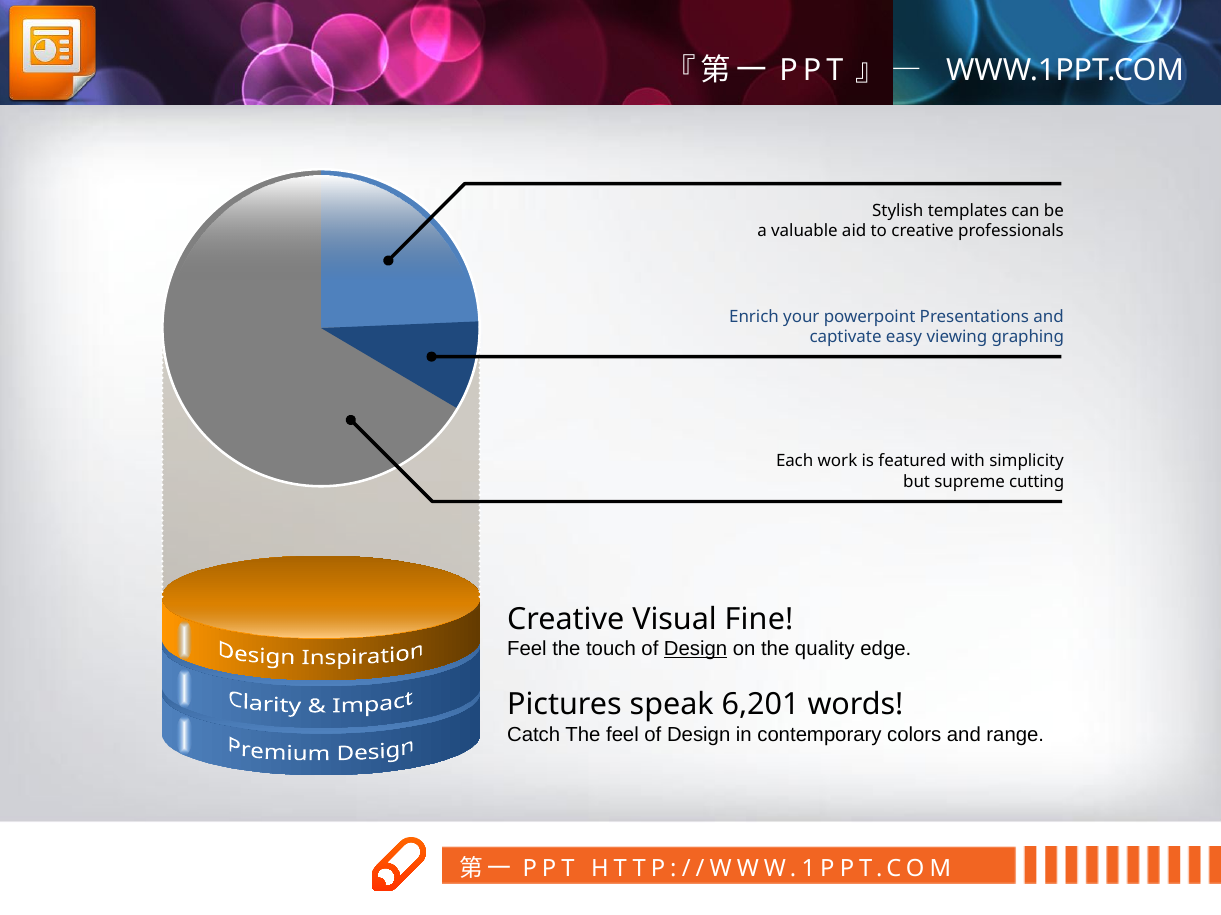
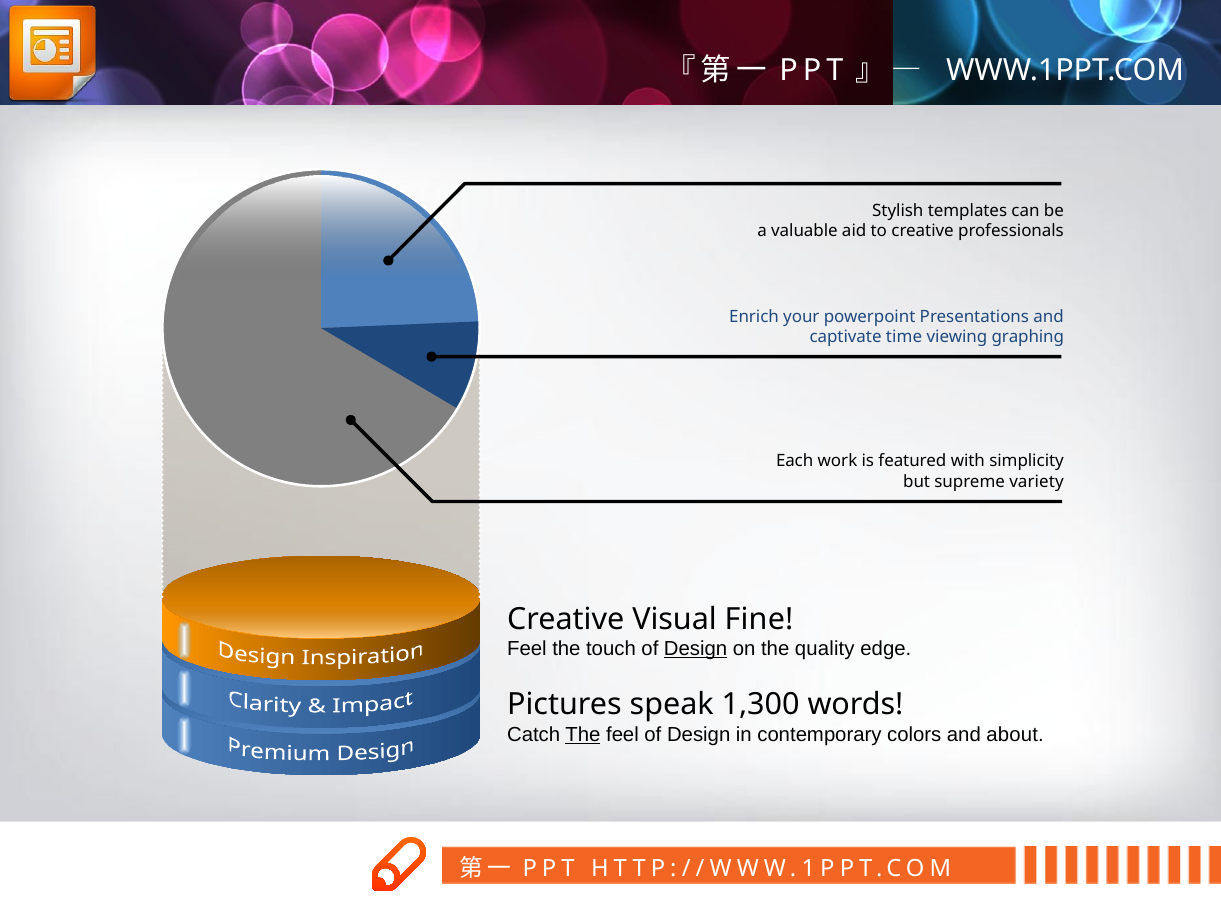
easy: easy -> time
cutting: cutting -> variety
6,201: 6,201 -> 1,300
The at (583, 735) underline: none -> present
range: range -> about
